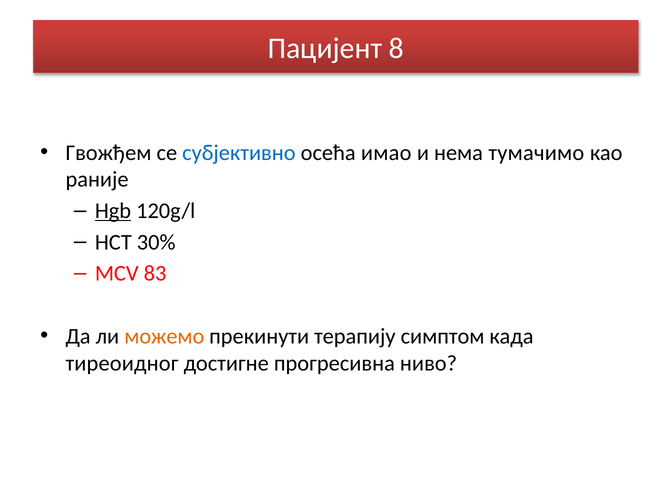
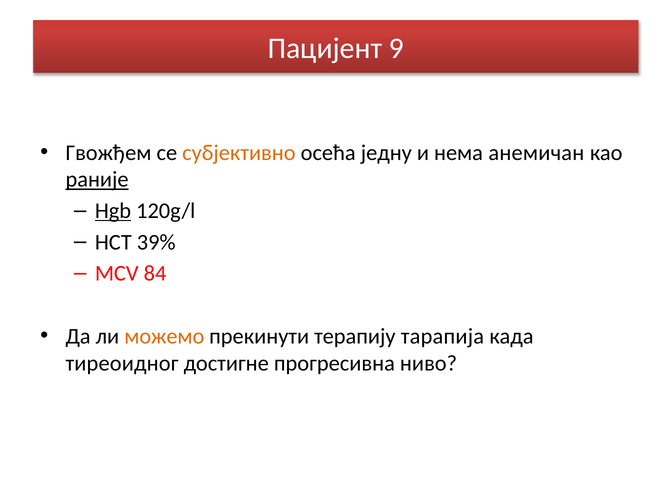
8: 8 -> 9
субјективно colour: blue -> orange
имао: имао -> једну
тумачимо: тумачимо -> анемичан
раније underline: none -> present
30%: 30% -> 39%
83: 83 -> 84
симптом: симптом -> тарапија
